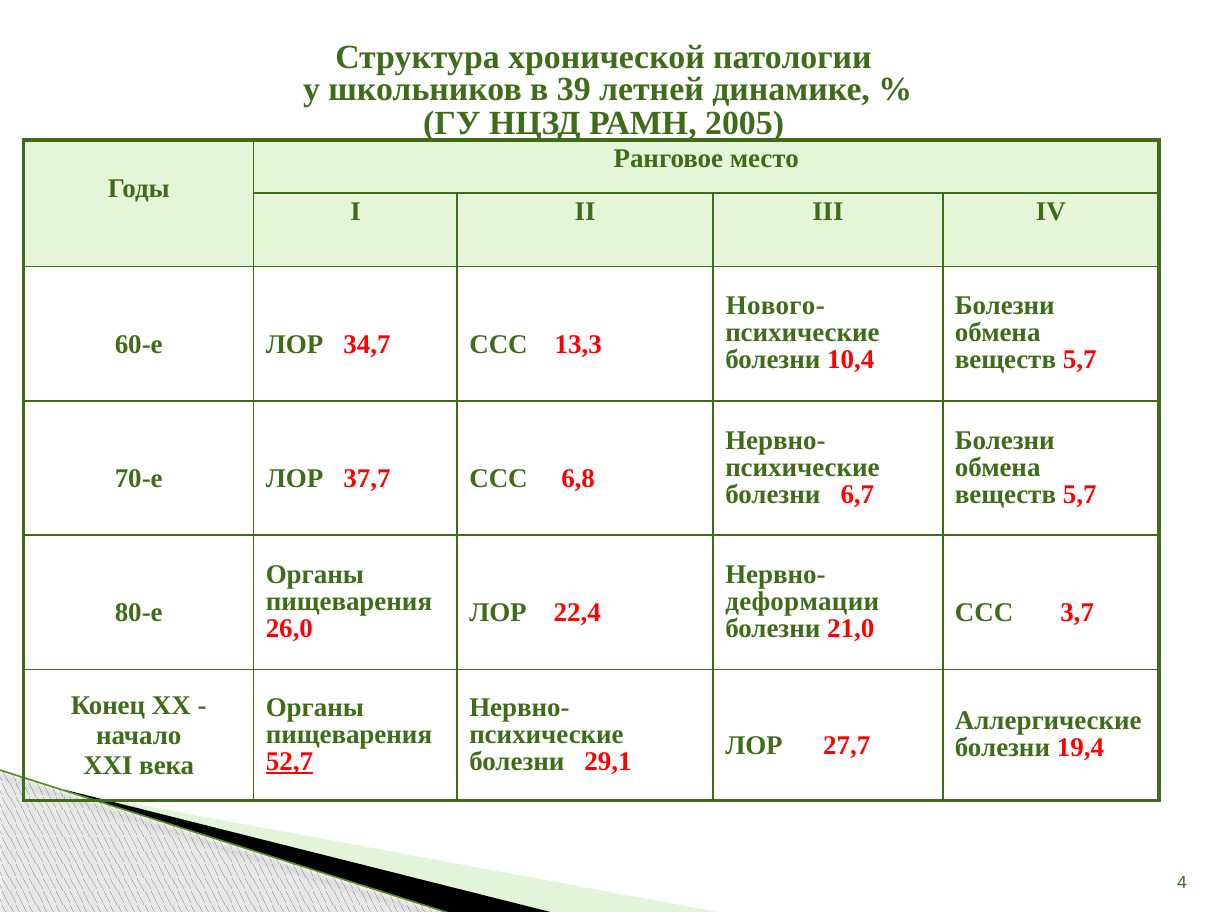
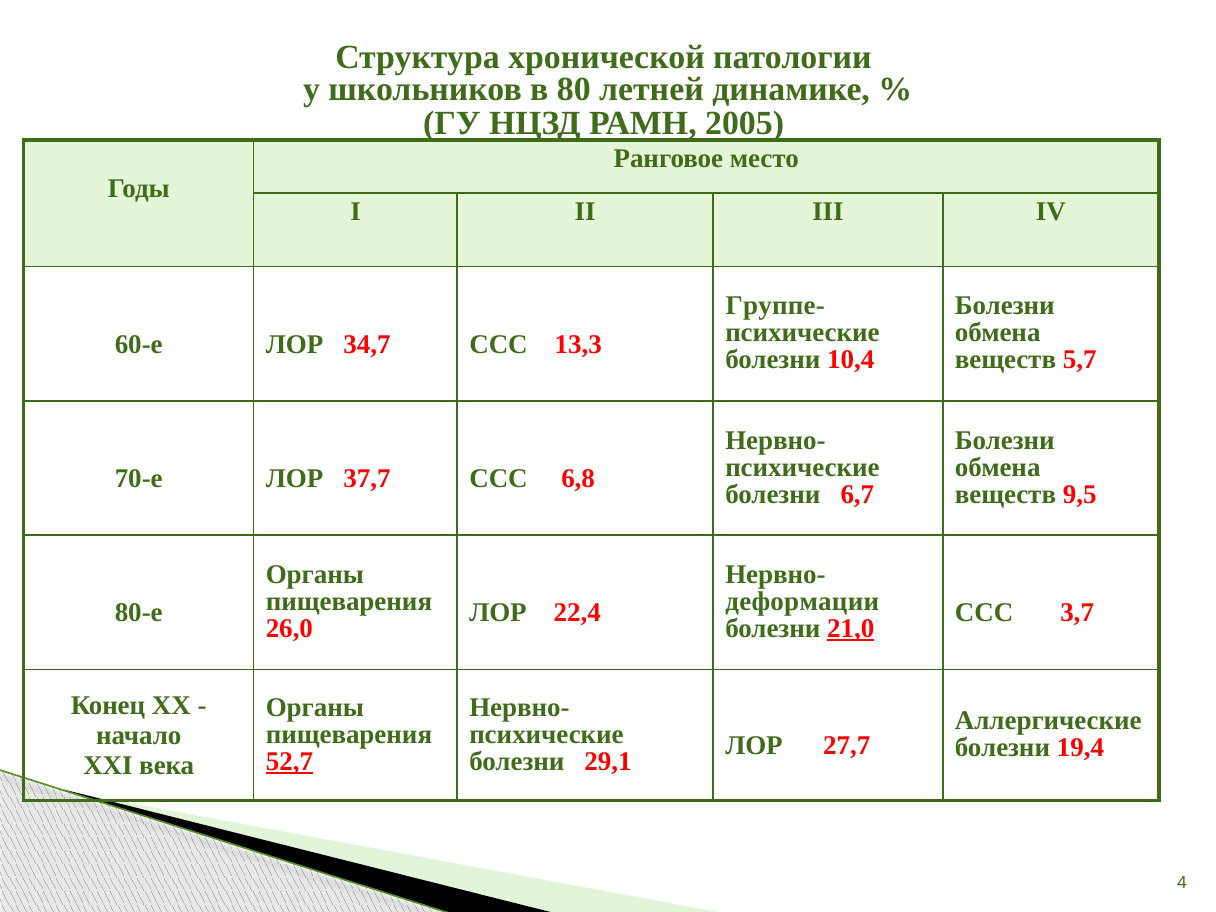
39: 39 -> 80
Нового-: Нового- -> Группе-
5,7 at (1080, 494): 5,7 -> 9,5
21,0 underline: none -> present
